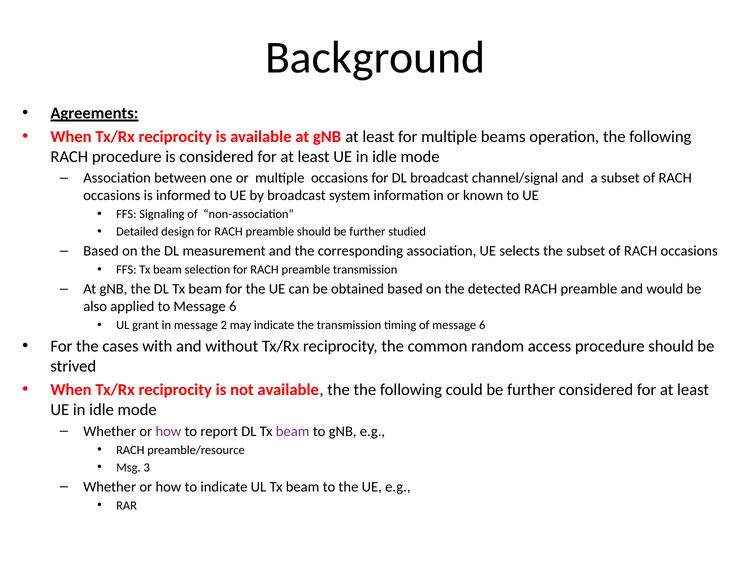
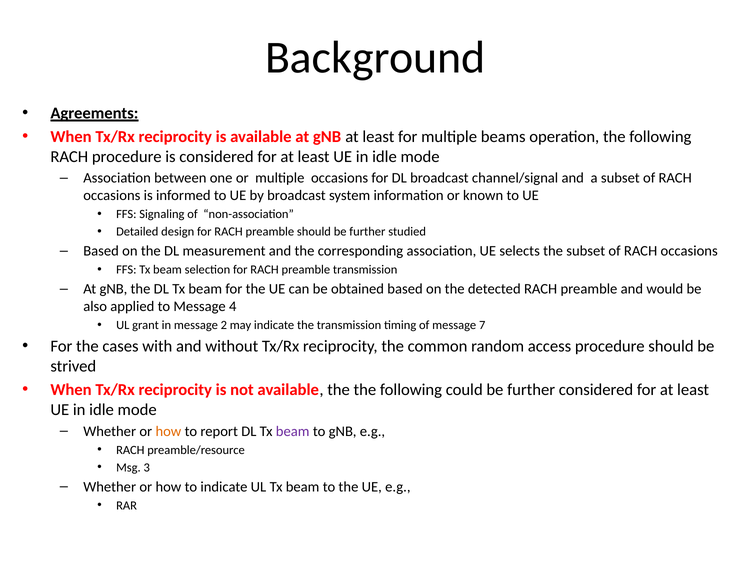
to Message 6: 6 -> 4
of message 6: 6 -> 7
how at (168, 431) colour: purple -> orange
